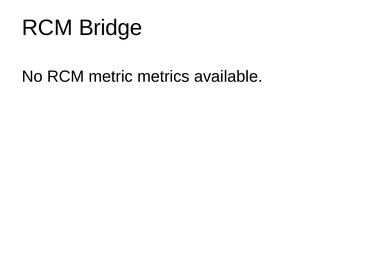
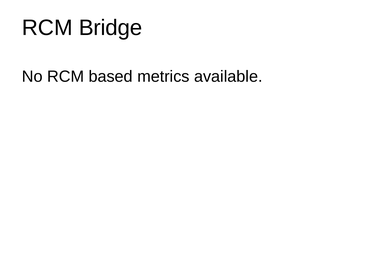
metric: metric -> based
